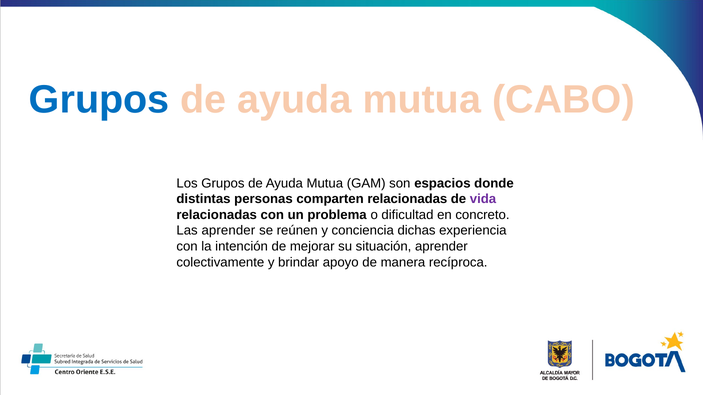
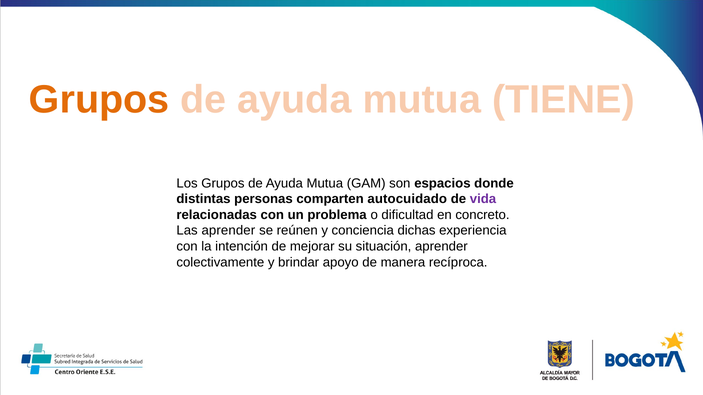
Grupos at (99, 100) colour: blue -> orange
CABO: CABO -> TIENE
comparten relacionadas: relacionadas -> autocuidado
